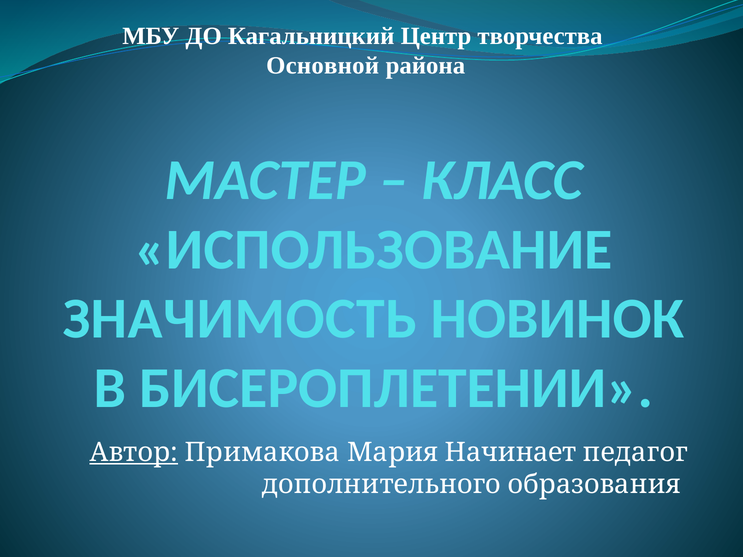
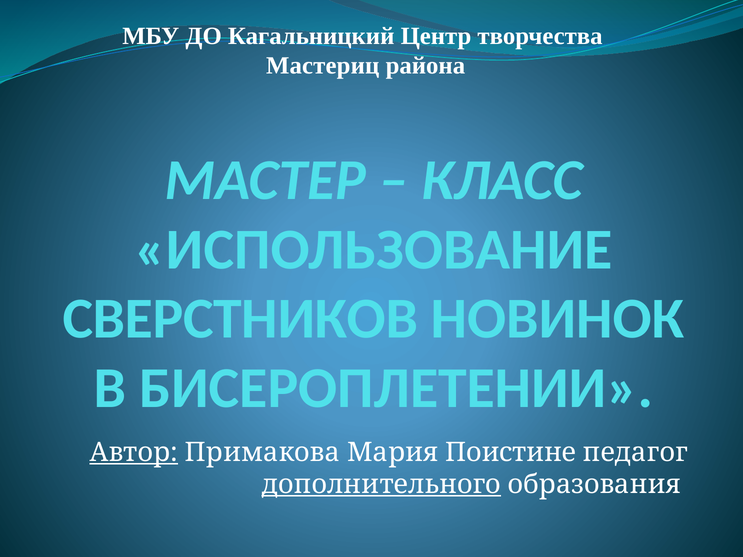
Основной: Основной -> Мастериц
ЗНАЧИМОСТЬ: ЗНАЧИМОСТЬ -> СВЕРСТНИКОВ
Начинает: Начинает -> Поистине
дополнительного underline: none -> present
